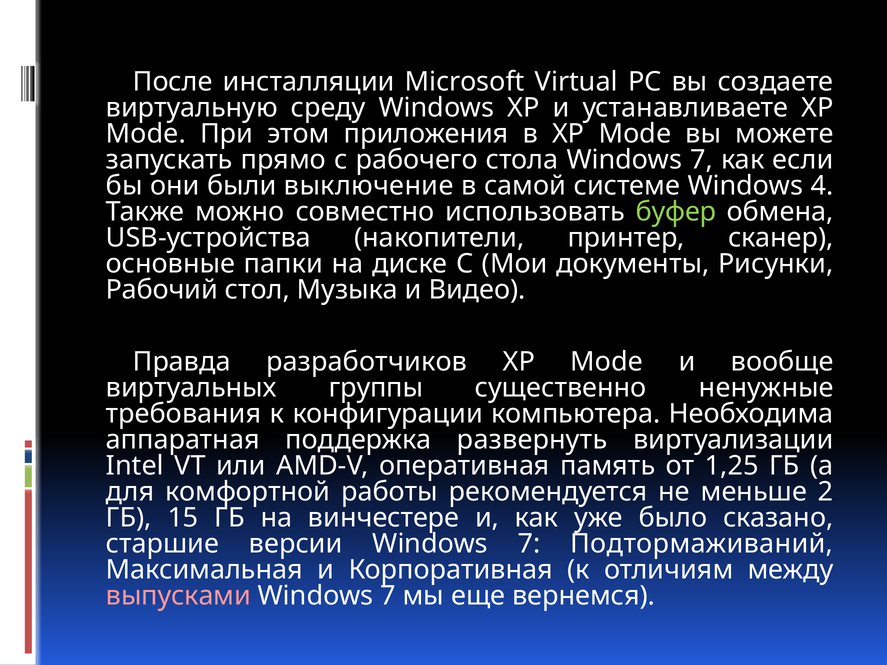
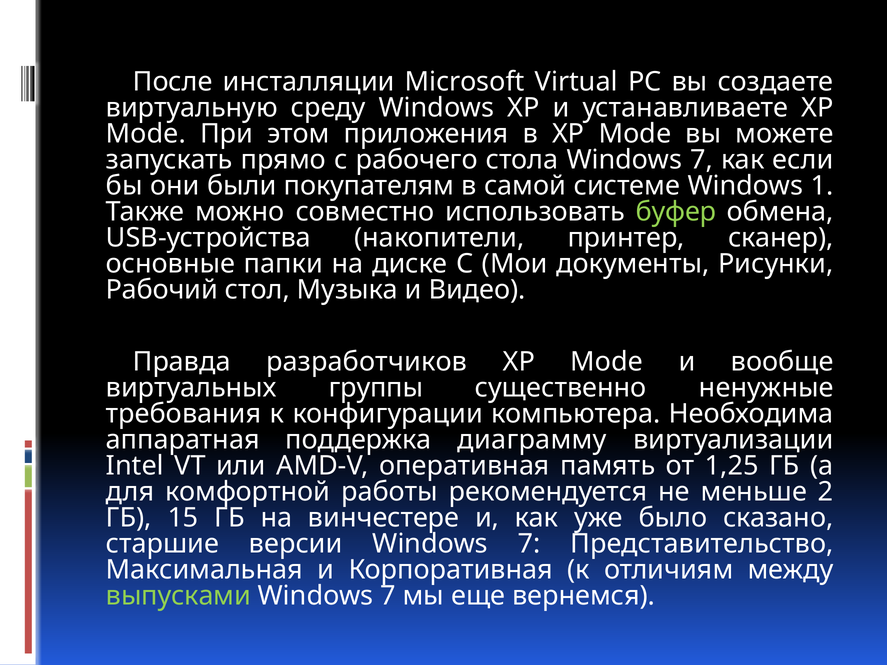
выключение: выключение -> покупателям
4: 4 -> 1
развернуть: развернуть -> диаграмму
Подтормаживаний: Подтормаживаний -> Представительство
выпусками colour: pink -> light green
